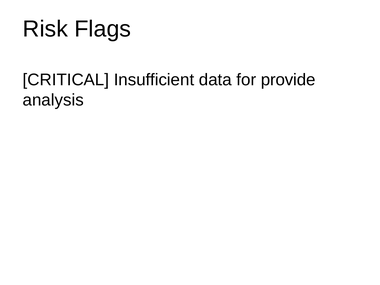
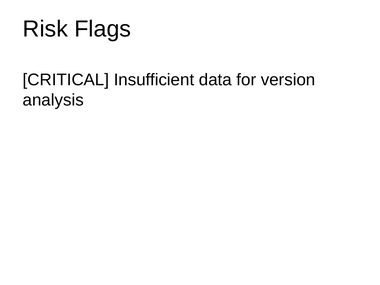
provide: provide -> version
